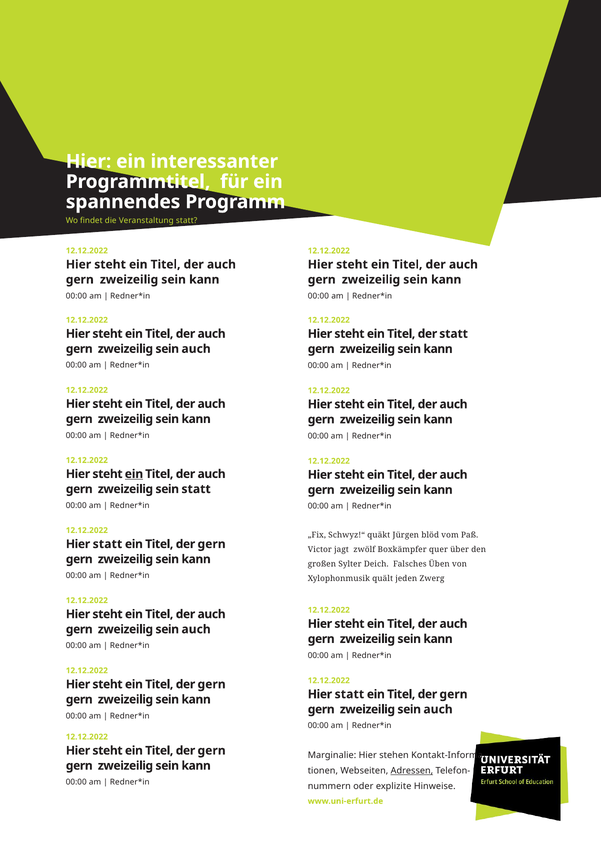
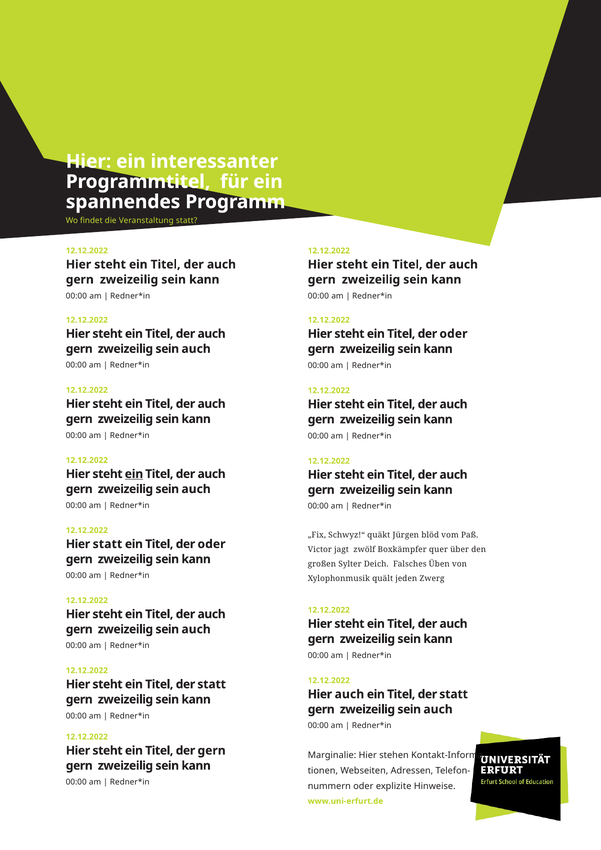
statt at (454, 334): statt -> oder
statt at (196, 489): statt -> auch
gern at (212, 544): gern -> oder
gern at (212, 685): gern -> statt
statt at (349, 695): statt -> auch
gern at (454, 695): gern -> statt
Adressen underline: present -> none
